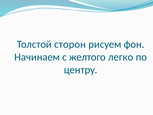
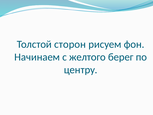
легко: легко -> берег
